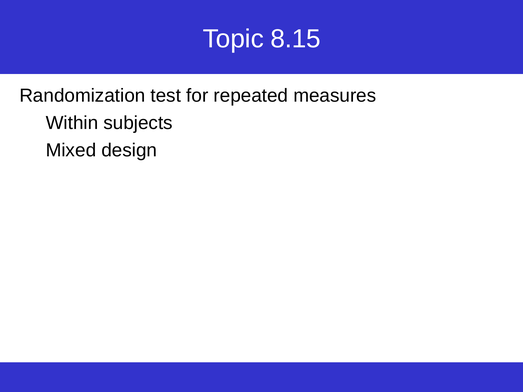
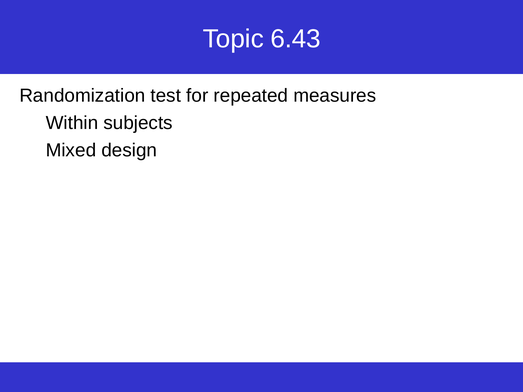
8.15: 8.15 -> 6.43
